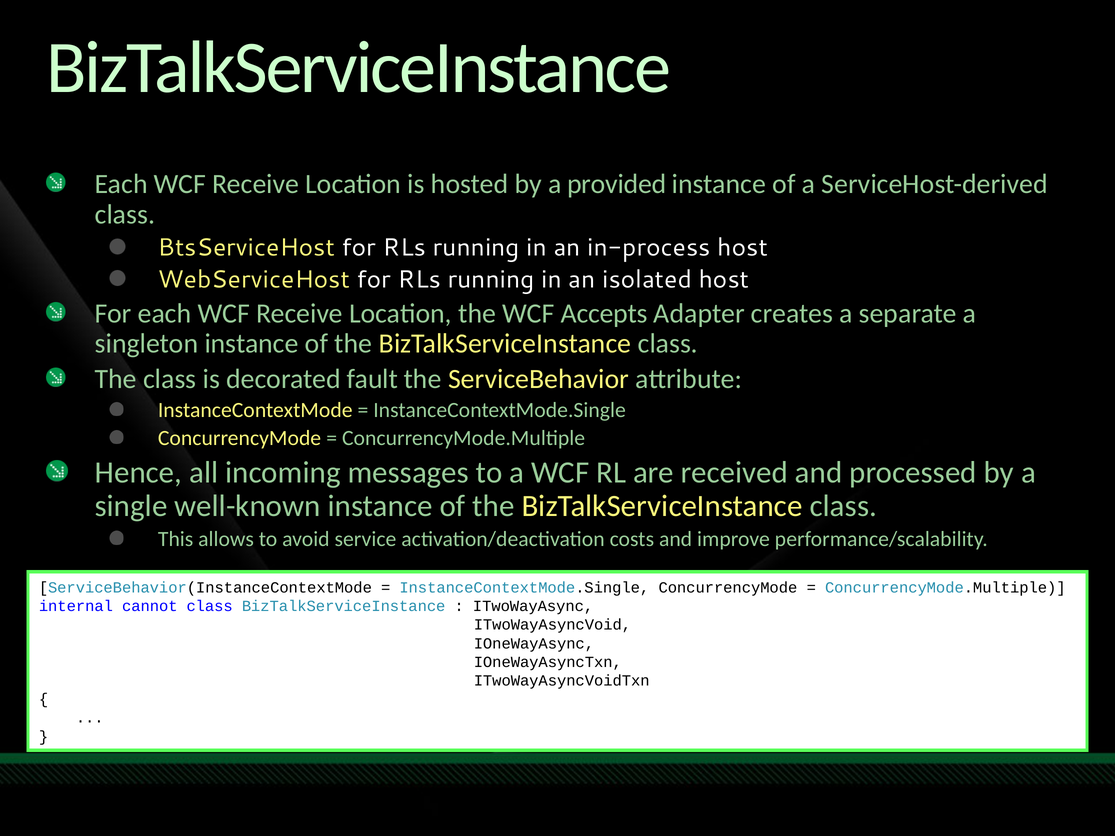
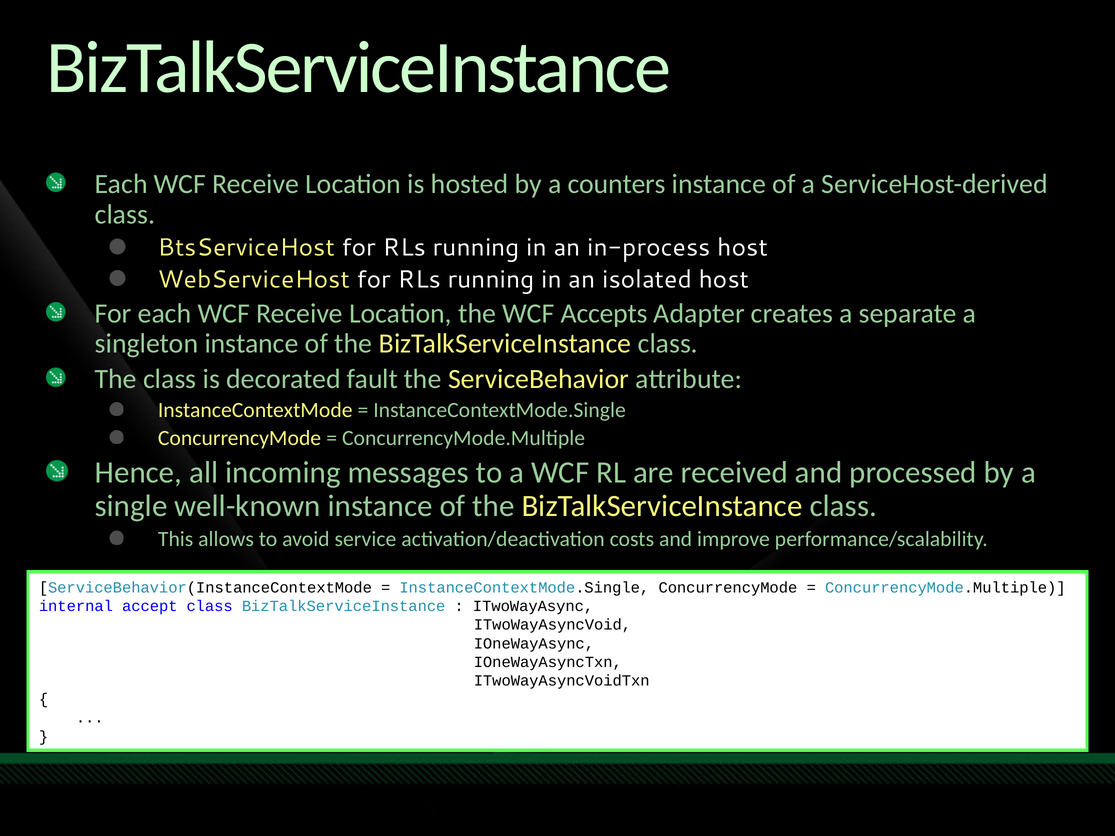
provided: provided -> counters
cannot: cannot -> accept
